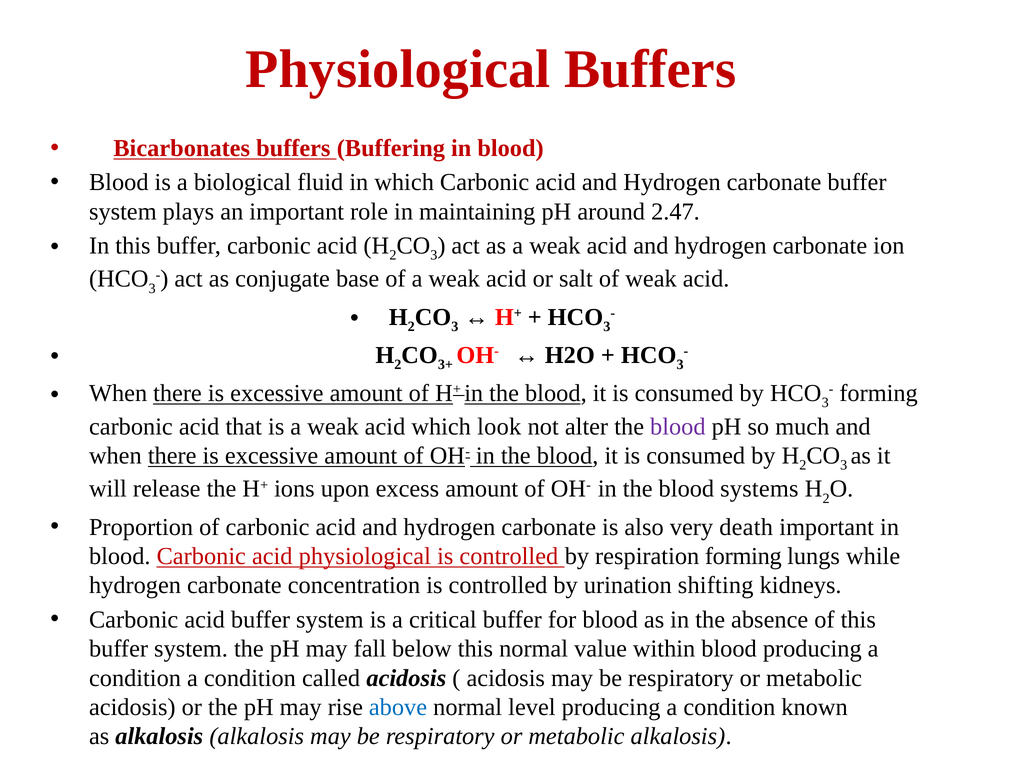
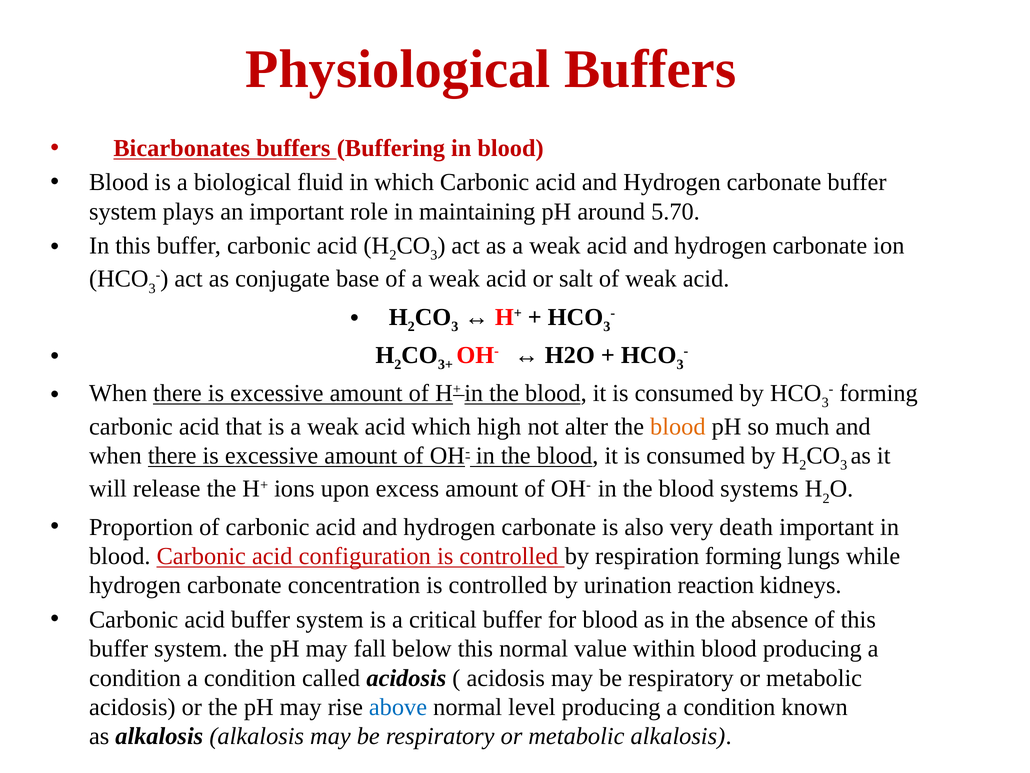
2.47: 2.47 -> 5.70
look: look -> high
blood at (678, 426) colour: purple -> orange
acid physiological: physiological -> configuration
shifting: shifting -> reaction
